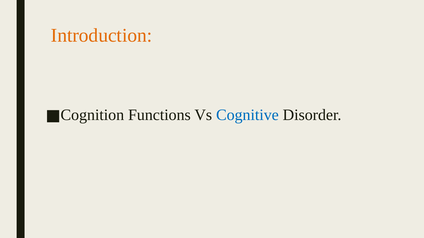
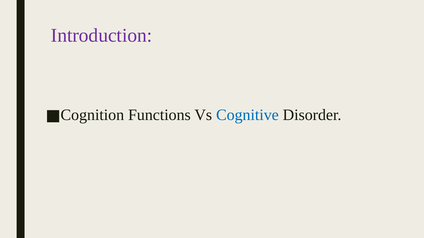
Introduction colour: orange -> purple
